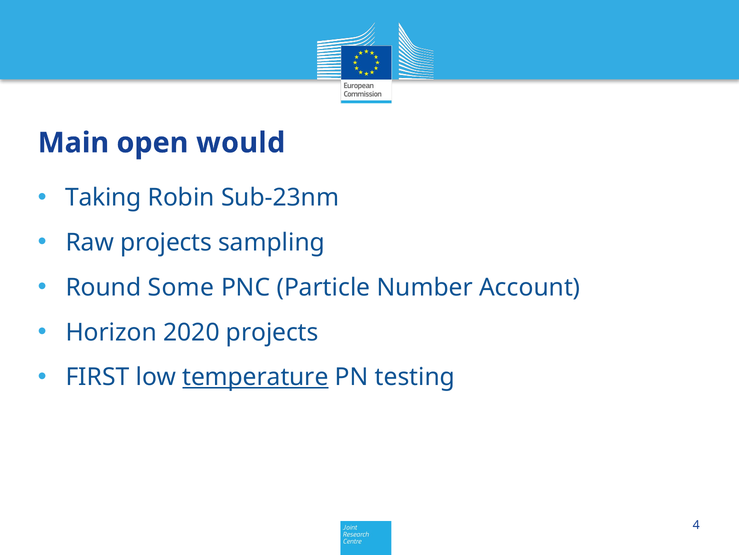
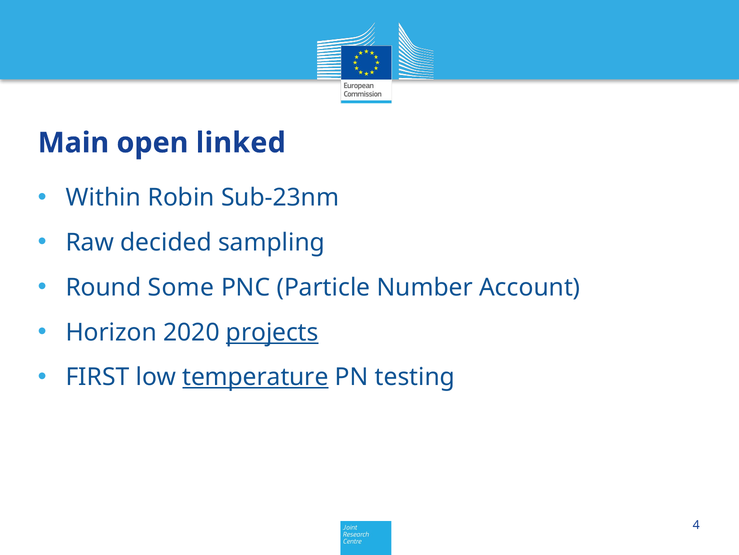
would: would -> linked
Taking: Taking -> Within
Raw projects: projects -> decided
projects at (272, 332) underline: none -> present
